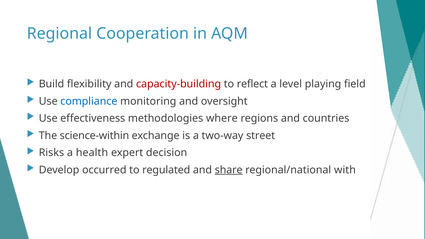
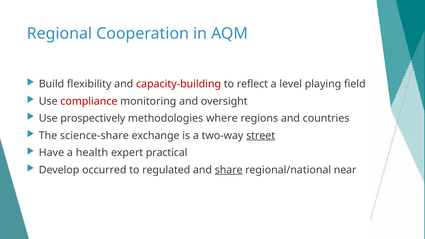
compliance colour: blue -> red
effectiveness: effectiveness -> prospectively
science-within: science-within -> science-share
street underline: none -> present
Risks: Risks -> Have
decision: decision -> practical
with: with -> near
